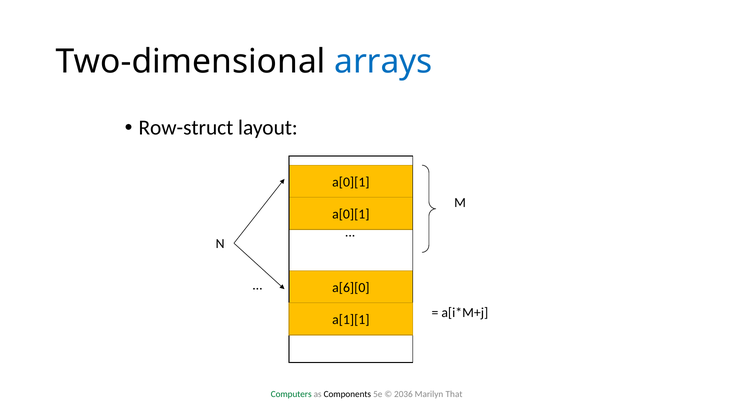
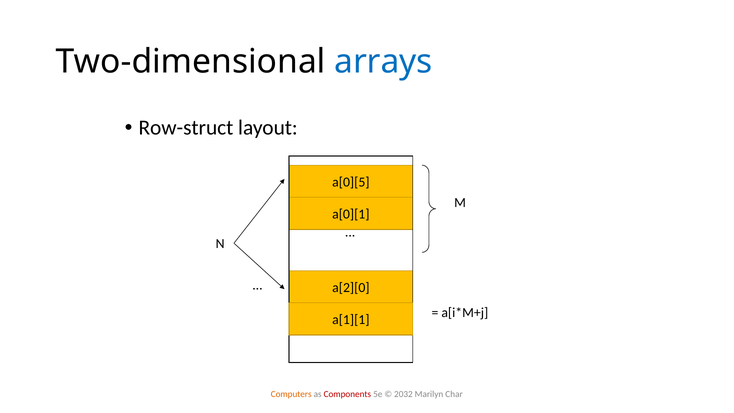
a[0][1 at (351, 182): a[0][1 -> a[0][5
a[6][0: a[6][0 -> a[2][0
Computers colour: green -> orange
Components colour: black -> red
2036: 2036 -> 2032
That: That -> Char
